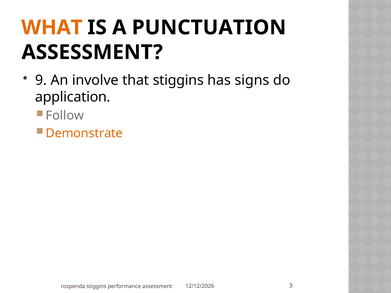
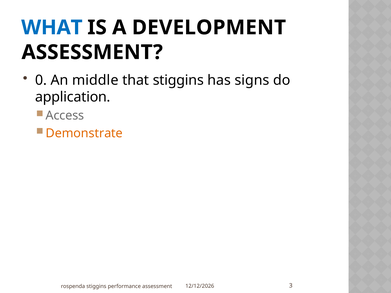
WHAT colour: orange -> blue
PUNCTUATION: PUNCTUATION -> DEVELOPMENT
9: 9 -> 0
involve: involve -> middle
Follow: Follow -> Access
